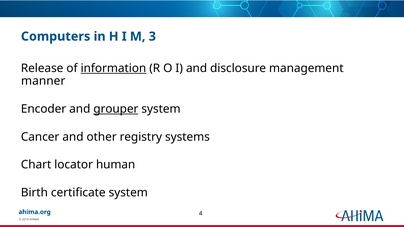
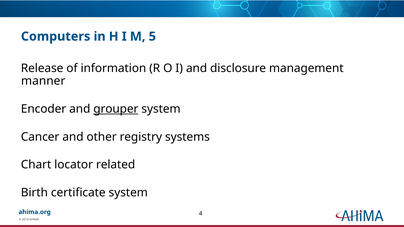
3: 3 -> 5
information underline: present -> none
human: human -> related
